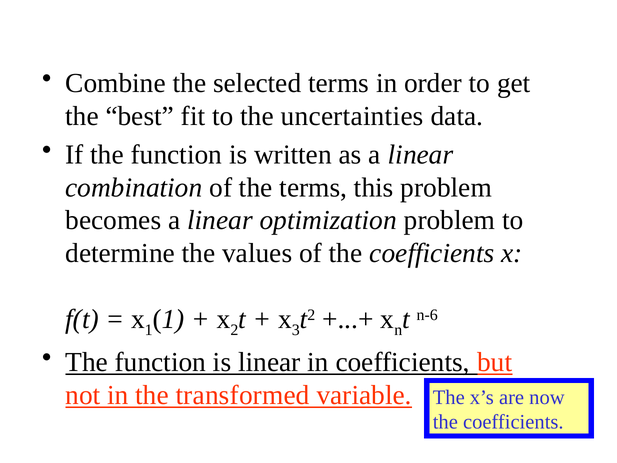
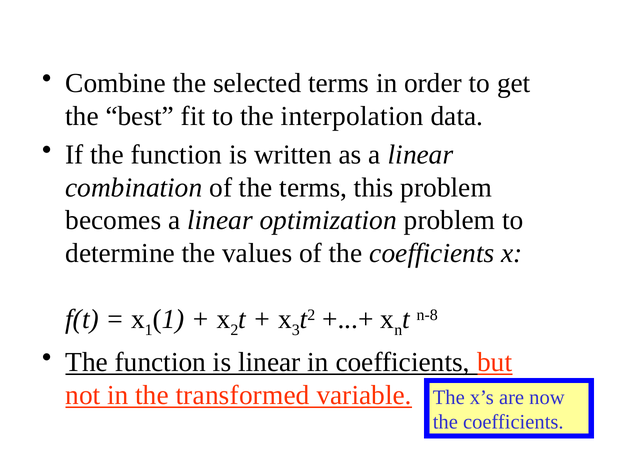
uncertainties: uncertainties -> interpolation
n-6: n-6 -> n-8
